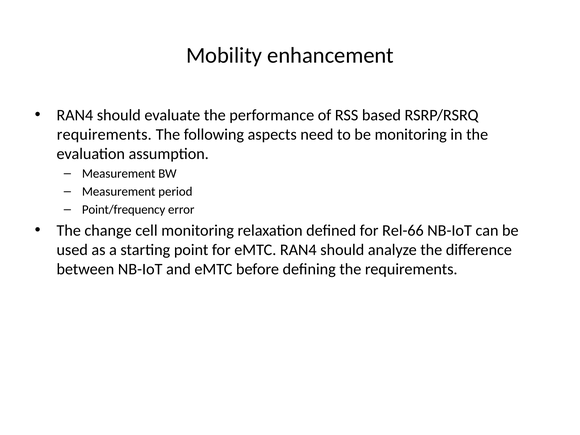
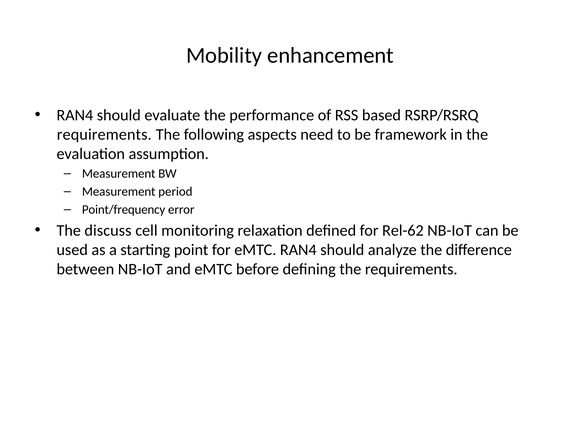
be monitoring: monitoring -> framework
change: change -> discuss
Rel-66: Rel-66 -> Rel-62
